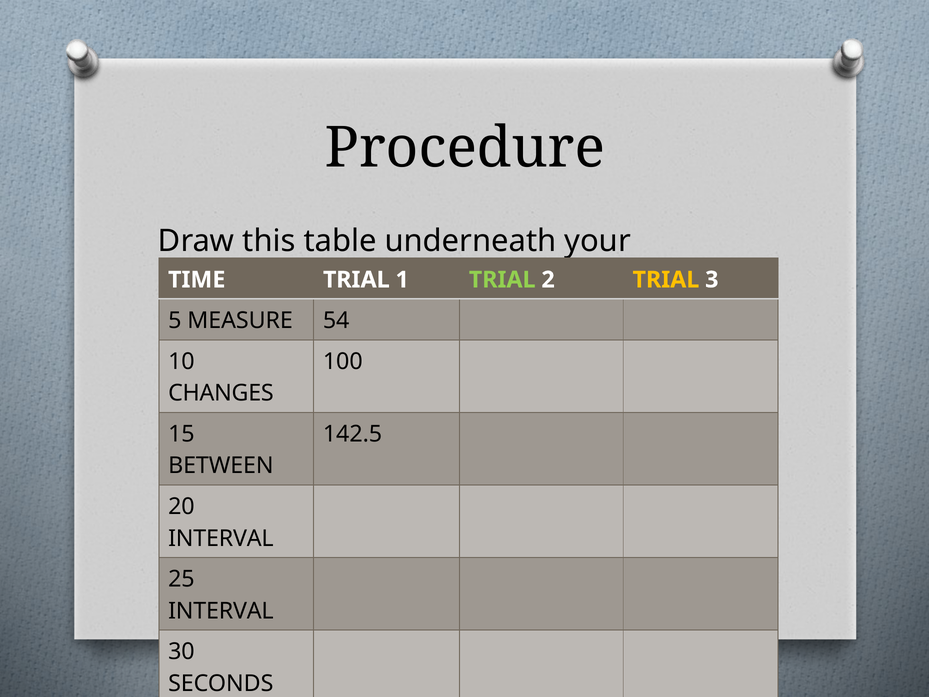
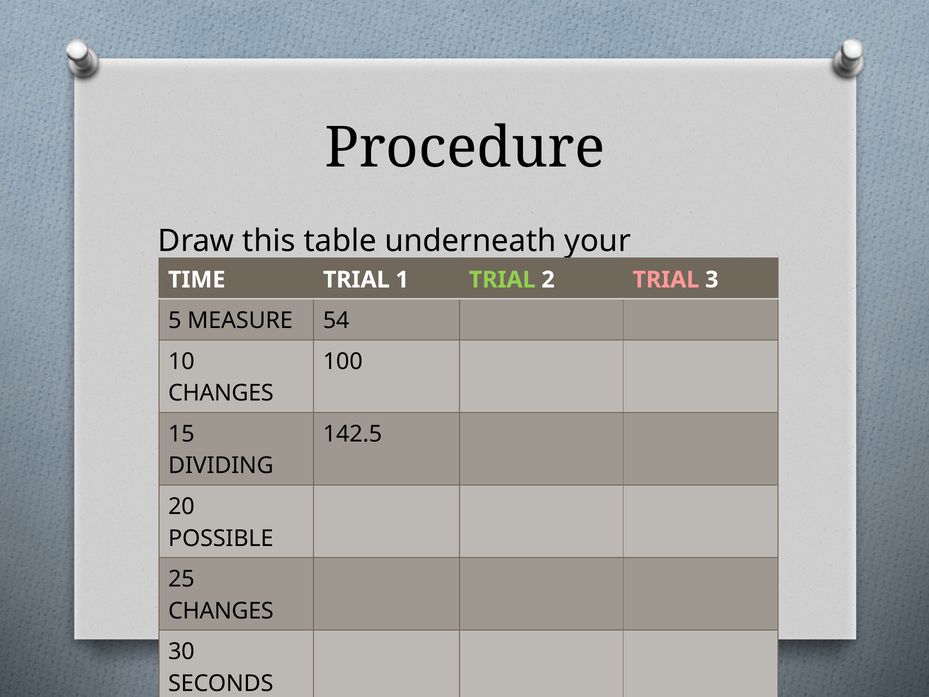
TRIAL at (666, 280) colour: yellow -> pink
BETWEEN: BETWEEN -> DIVIDING
INTERVAL at (221, 538): INTERVAL -> POSSIBLE
INTERVAL at (221, 611): INTERVAL -> CHANGES
